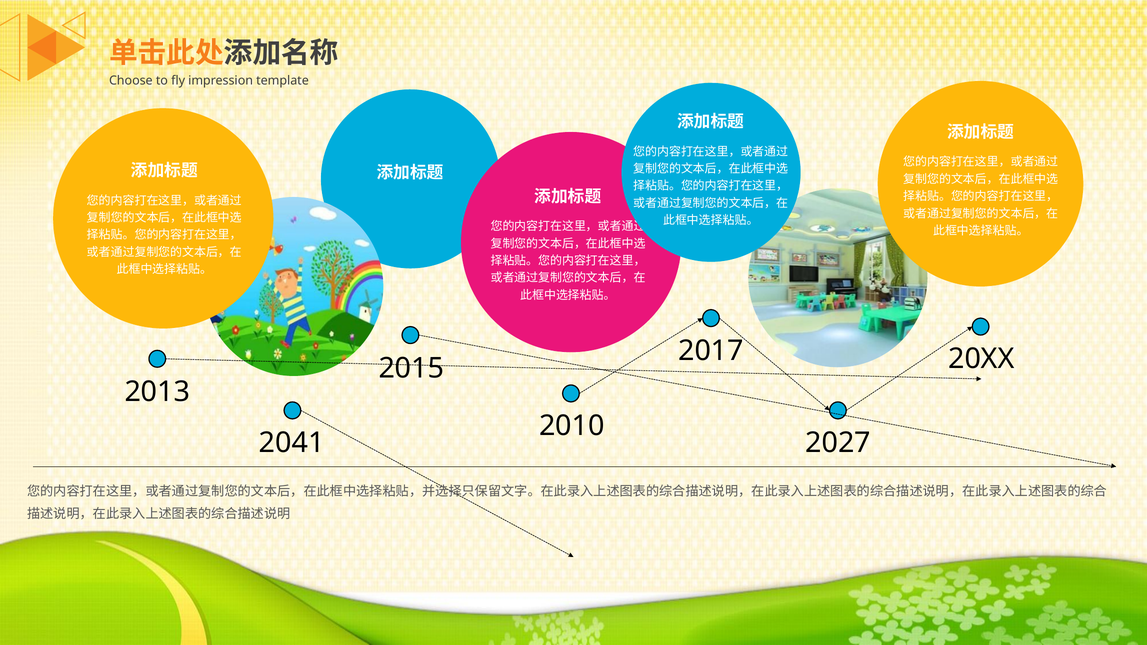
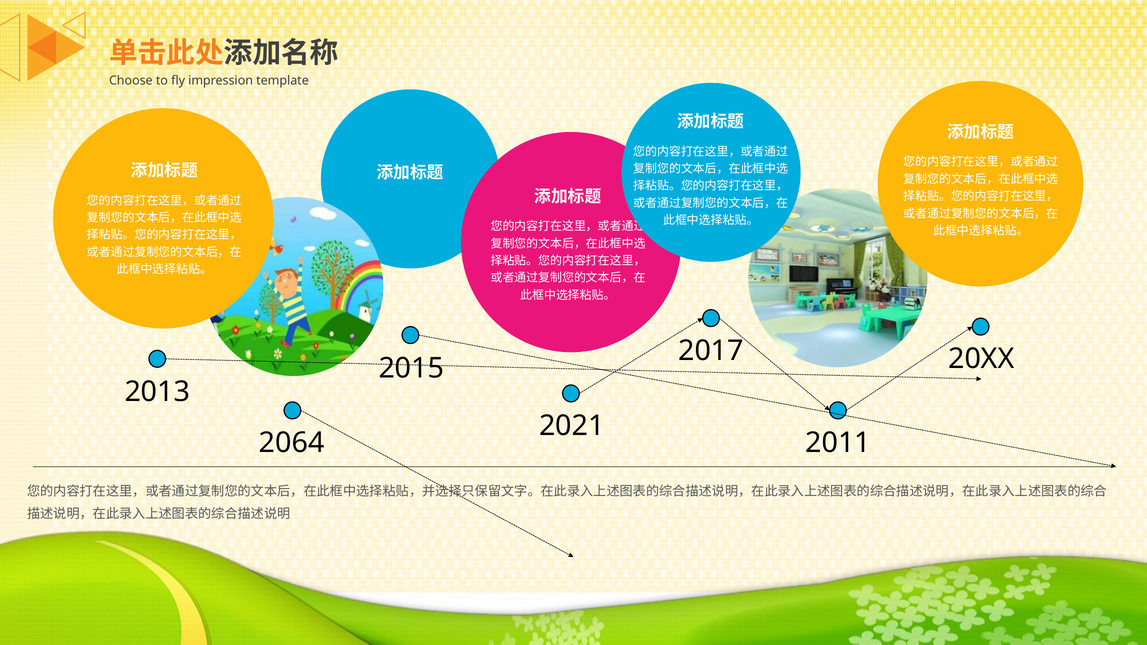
2010: 2010 -> 2021
2041: 2041 -> 2064
2027: 2027 -> 2011
